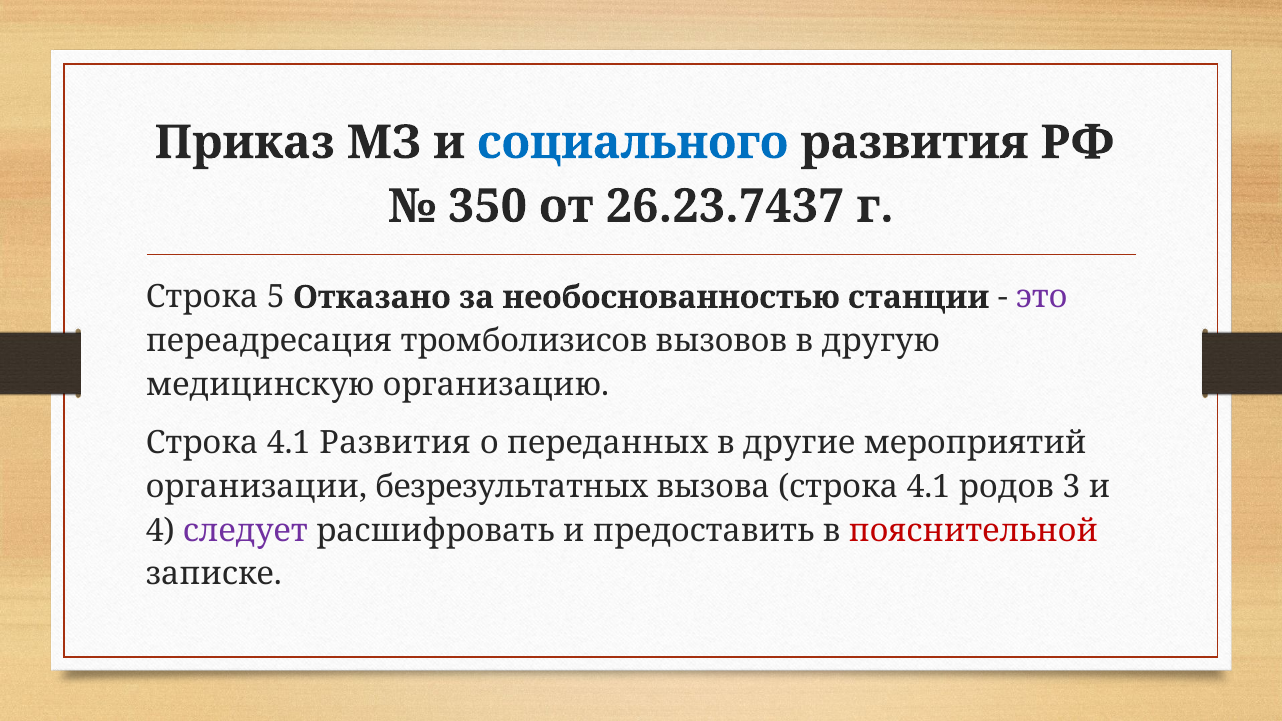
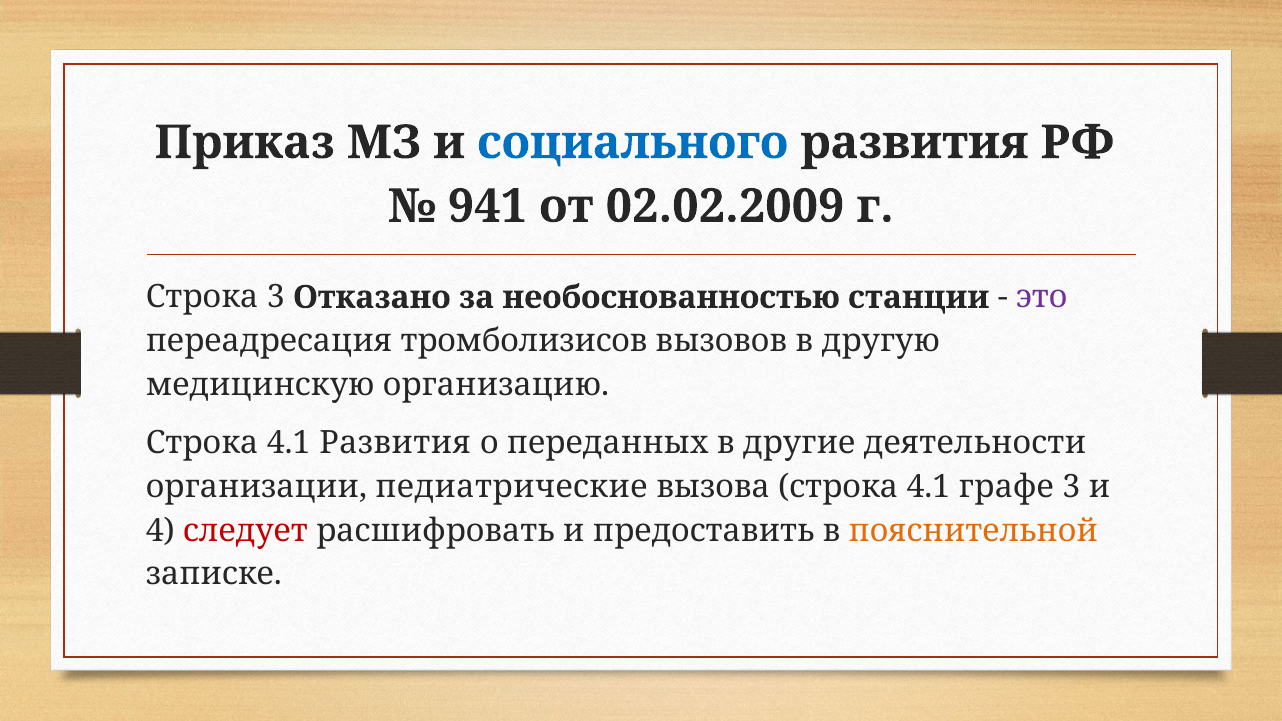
350: 350 -> 941
26.23.7437: 26.23.7437 -> 02.02.2009
Строка 5: 5 -> 3
мероприятий: мероприятий -> деятельности
безрезультатных: безрезультатных -> педиатрические
родов: родов -> графе
следует colour: purple -> red
пояснительной colour: red -> orange
